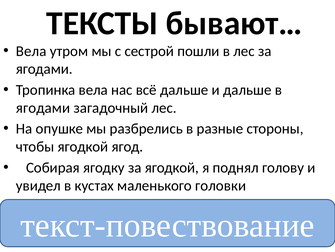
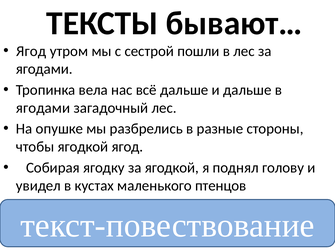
Вела at (31, 51): Вела -> Ягод
головки: головки -> птенцов
